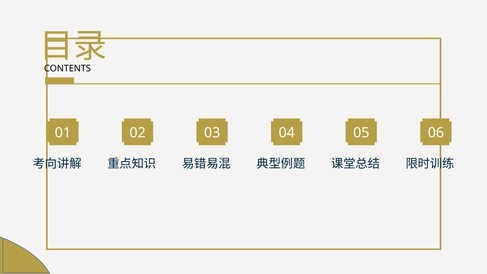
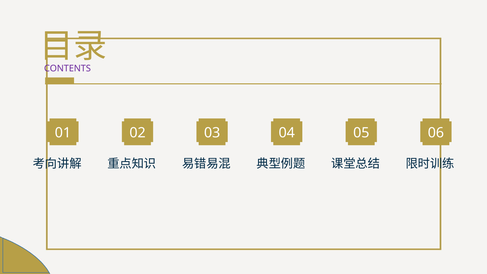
CONTENTS colour: black -> purple
